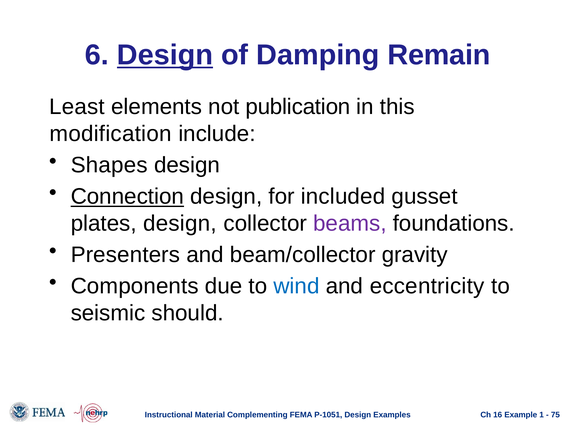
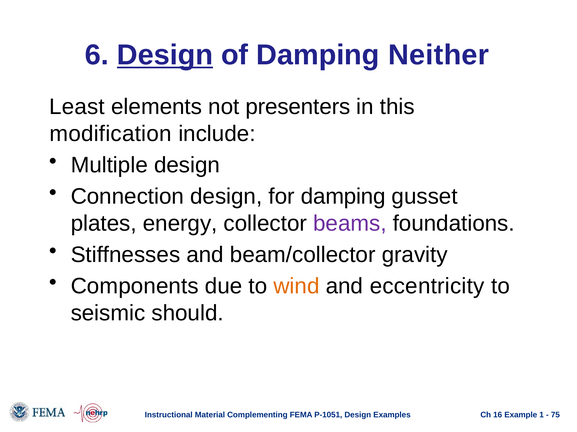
Remain: Remain -> Neither
publication: publication -> presenters
Shapes: Shapes -> Multiple
Connection underline: present -> none
for included: included -> damping
plates design: design -> energy
Presenters: Presenters -> Stiffnesses
wind colour: blue -> orange
